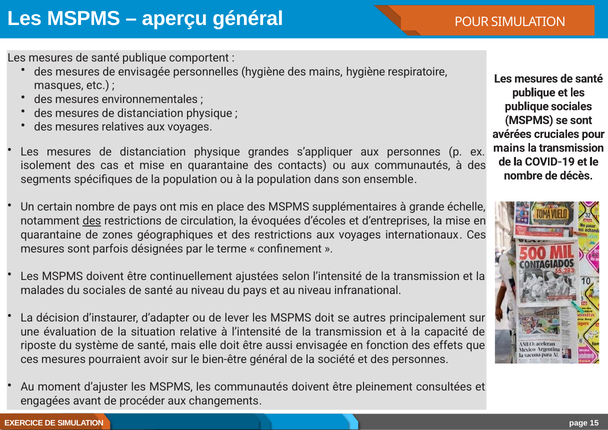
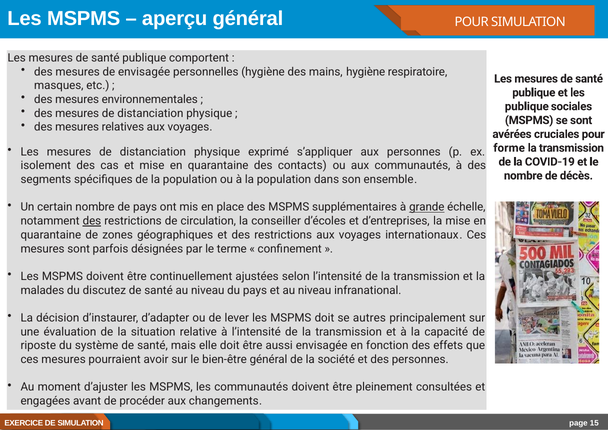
mains at (509, 148): mains -> forme
grandes: grandes -> exprimé
grande underline: none -> present
évoquées: évoquées -> conseiller
du sociales: sociales -> discutez
